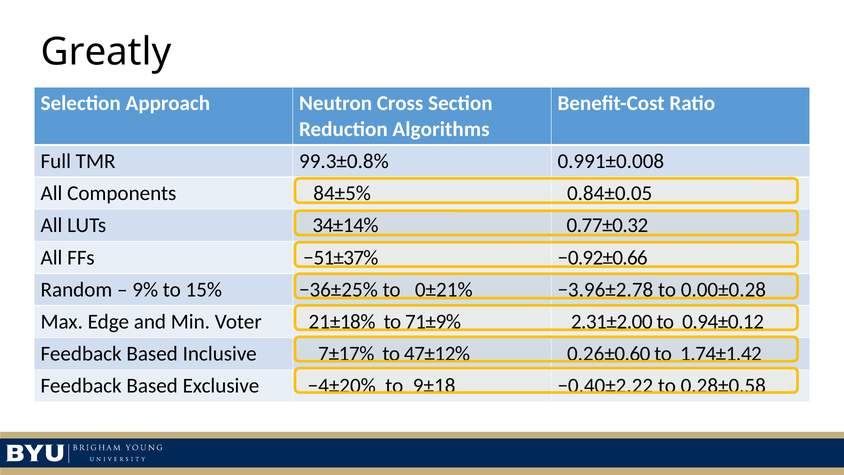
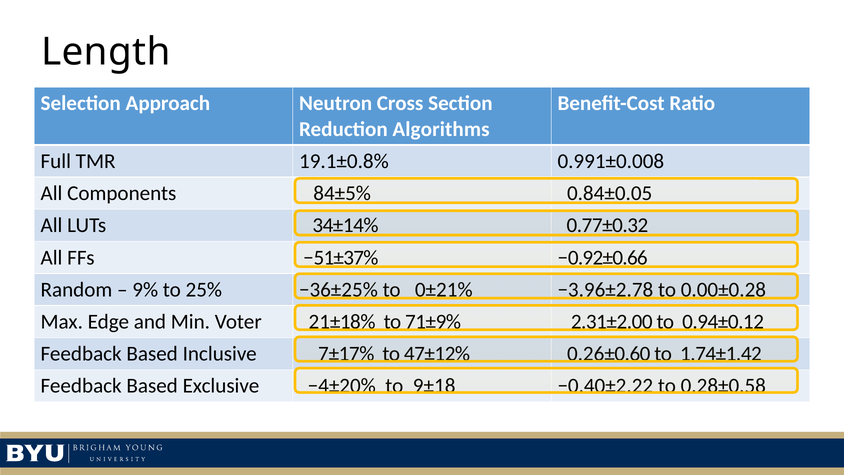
Greatly: Greatly -> Length
99.3±0.8%: 99.3±0.8% -> 19.1±0.8%
15%: 15% -> 25%
